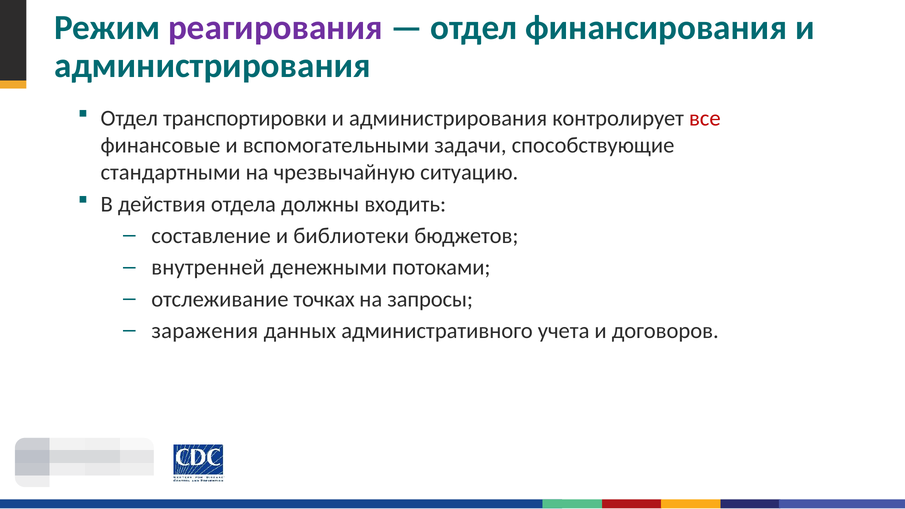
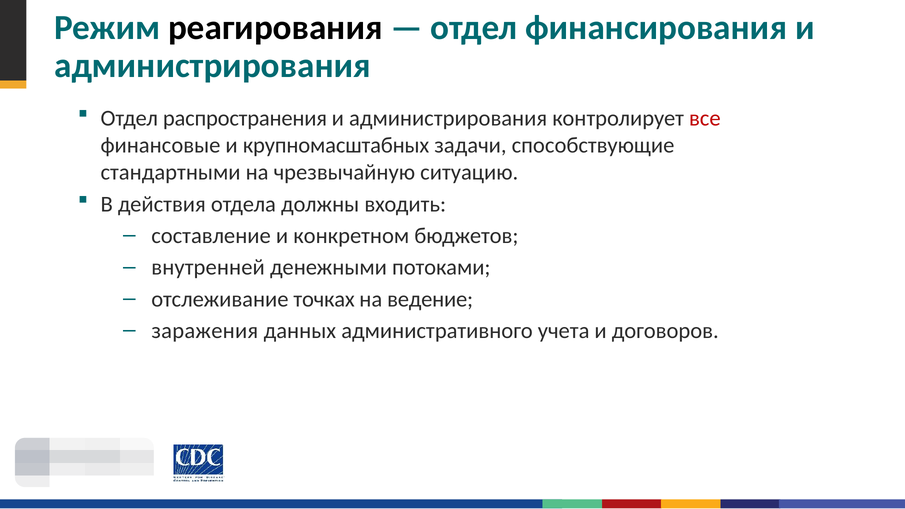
реагирования colour: purple -> black
транспортировки: транспортировки -> распространения
вспомогательными: вспомогательными -> крупномасштабных
библиотеки: библиотеки -> конкретном
запросы: запросы -> ведение
